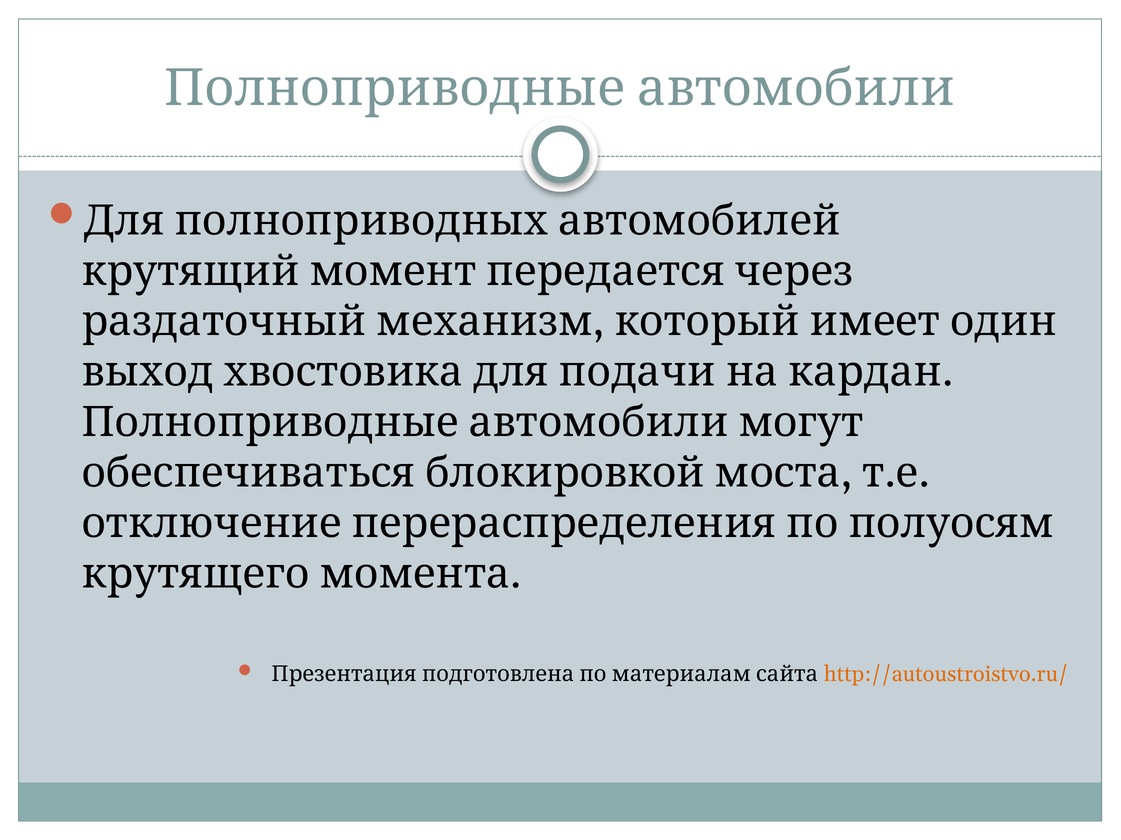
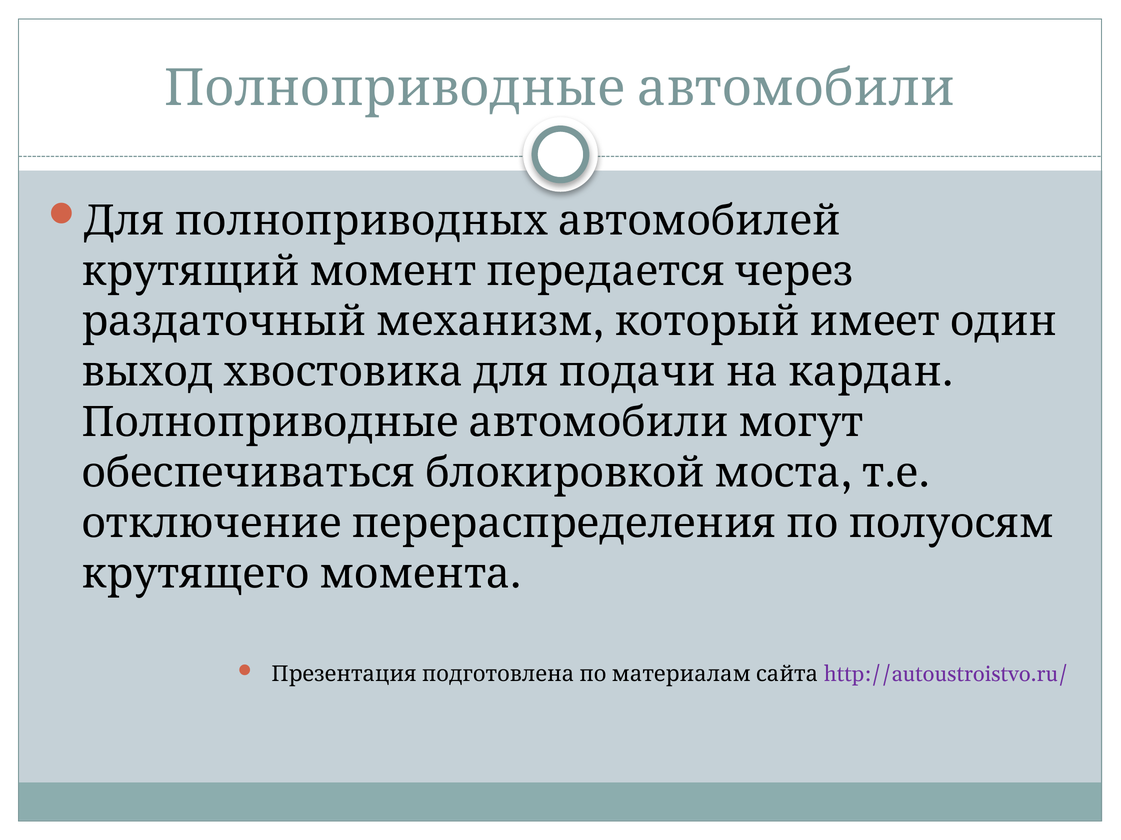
http://autoustroistvo.ru/ colour: orange -> purple
